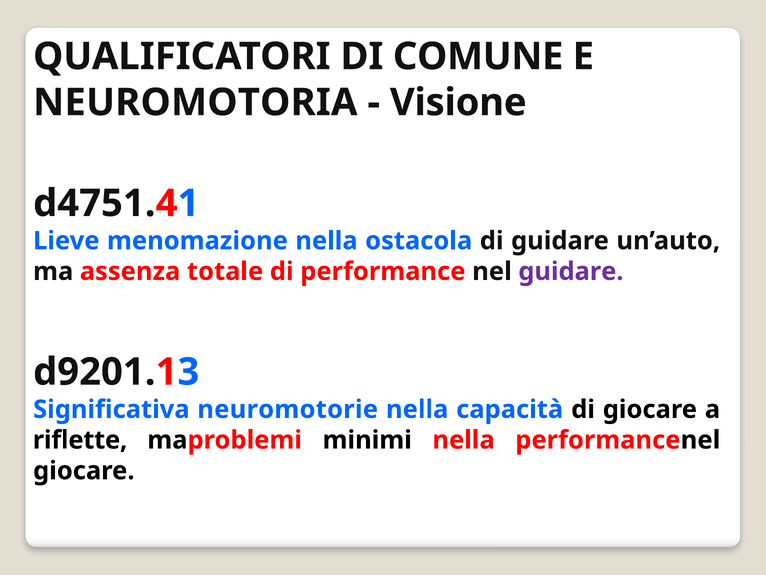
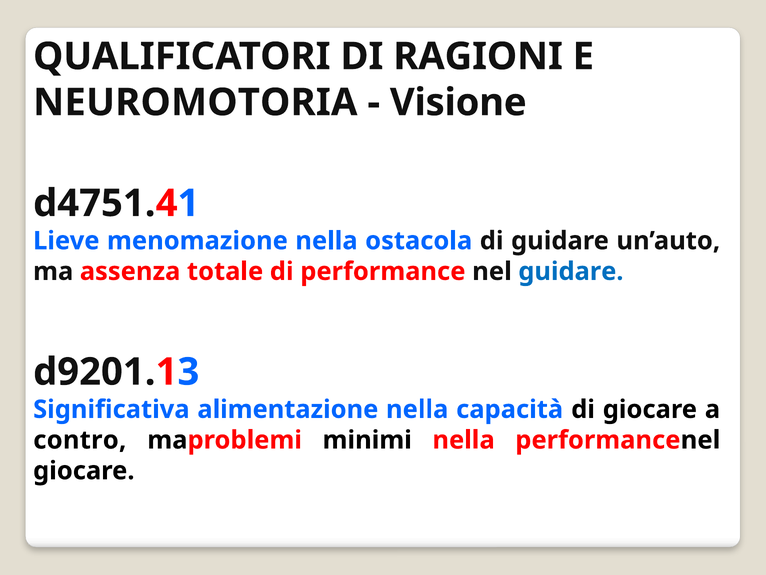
COMUNE: COMUNE -> RAGIONI
guidare at (571, 271) colour: purple -> blue
neuromotorie: neuromotorie -> alimentazione
riflette: riflette -> contro
